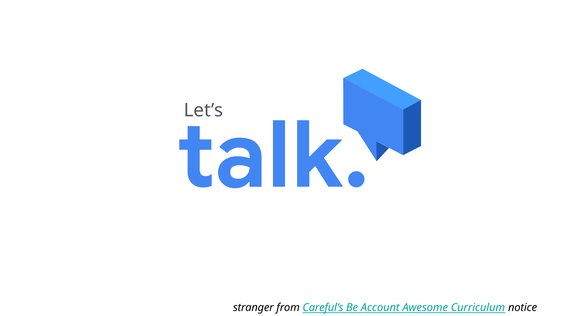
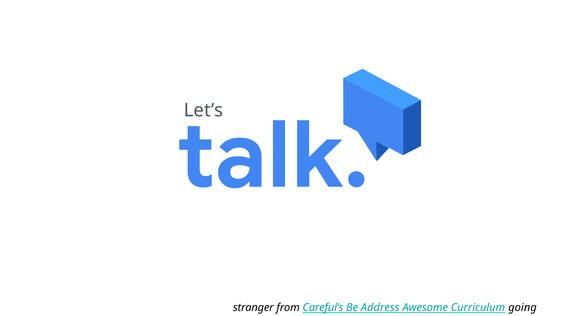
Account: Account -> Address
notice: notice -> going
